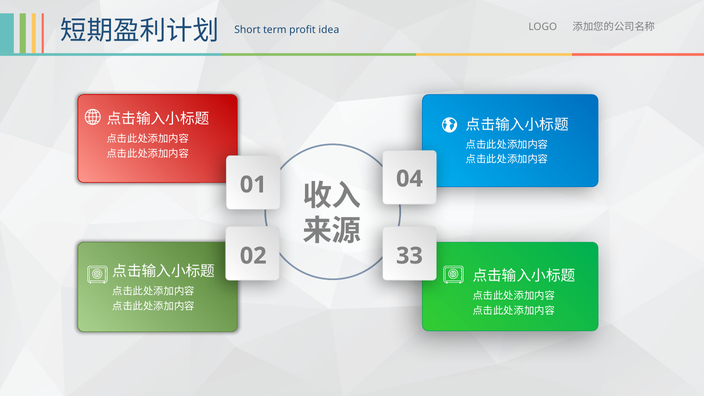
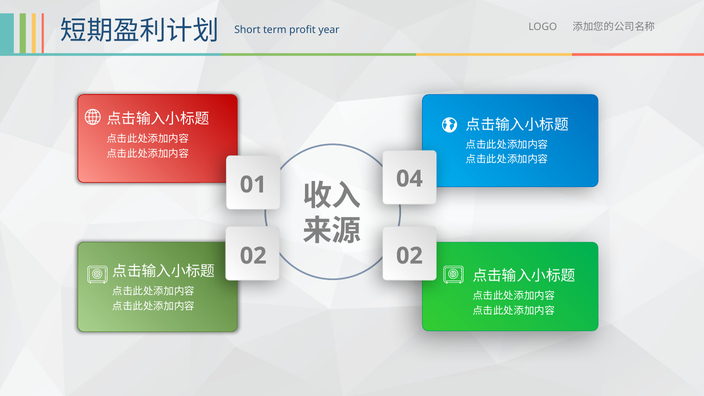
idea: idea -> year
02 33: 33 -> 02
